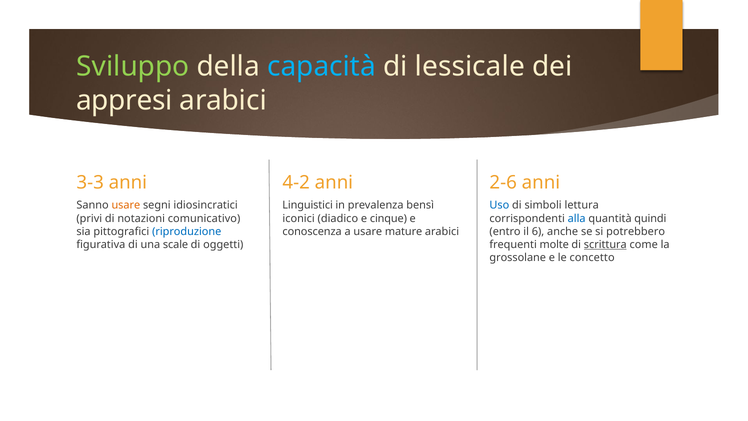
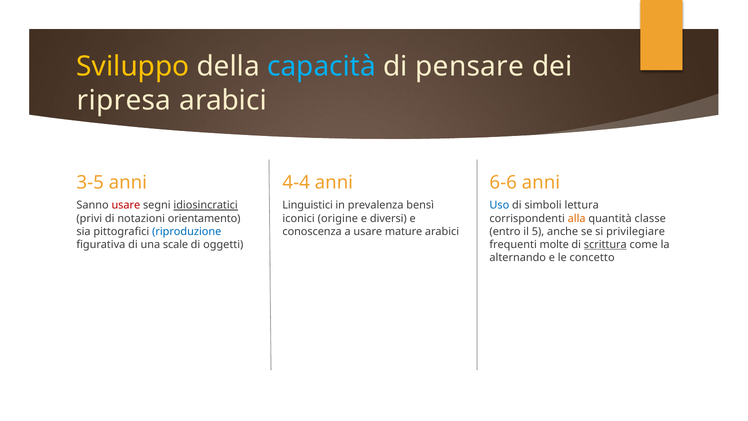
Sviluppo colour: light green -> yellow
lessicale: lessicale -> pensare
appresi: appresi -> ripresa
3-3: 3-3 -> 3-5
4-2: 4-2 -> 4-4
2-6: 2-6 -> 6-6
usare at (126, 205) colour: orange -> red
idiosincratici underline: none -> present
comunicativo: comunicativo -> orientamento
diadico: diadico -> origine
cinque: cinque -> diversi
alla colour: blue -> orange
quindi: quindi -> classe
6: 6 -> 5
potrebbero: potrebbero -> privilegiare
grossolane: grossolane -> alternando
